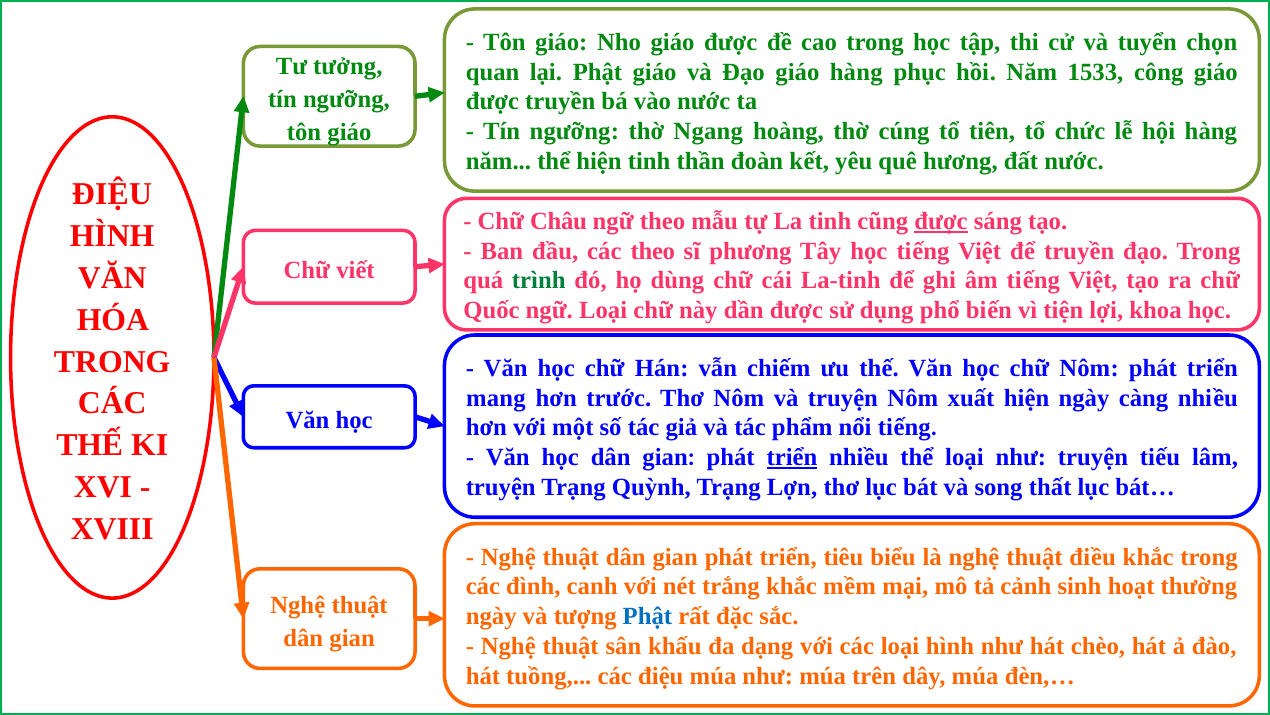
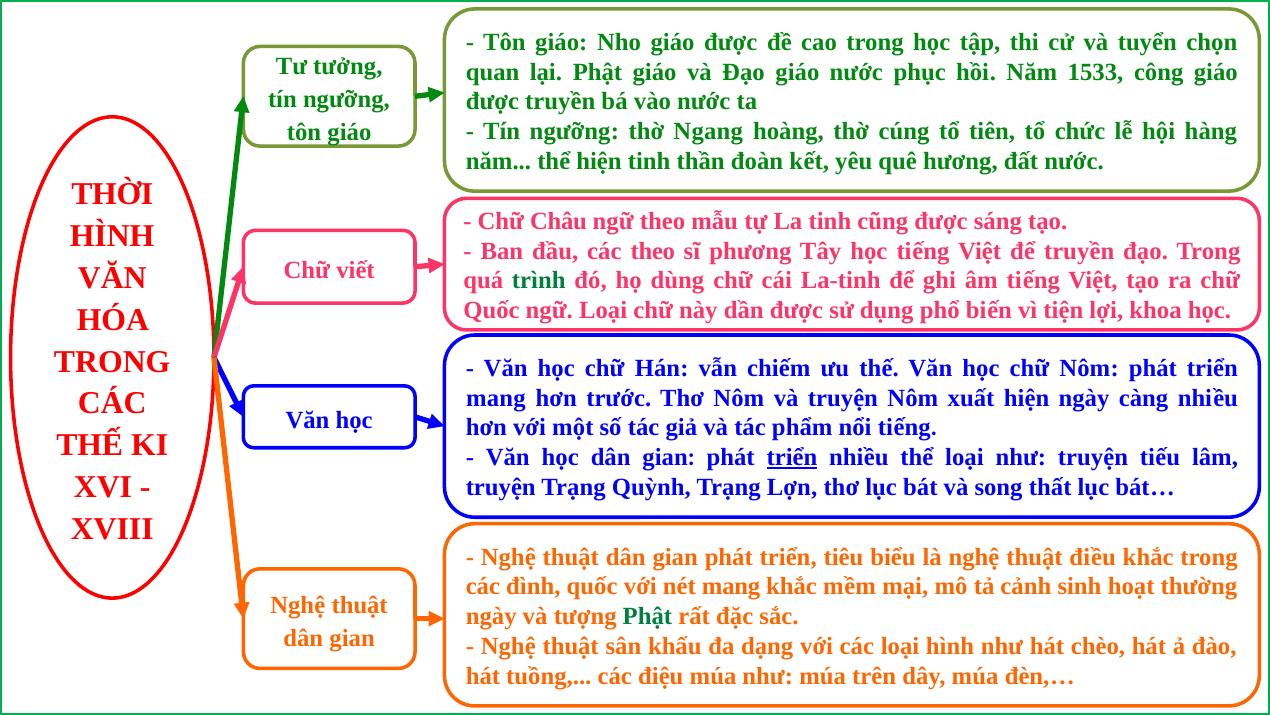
giáo hàng: hàng -> nước
ĐIỆU at (112, 194): ĐIỆU -> THỜI
được at (941, 221) underline: present -> none
đình canh: canh -> quốc
nét trắng: trắng -> mang
Phật at (647, 616) colour: blue -> green
